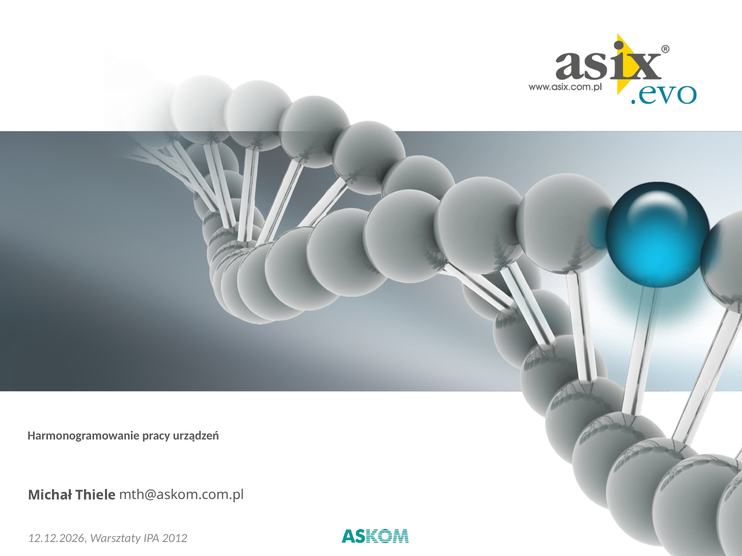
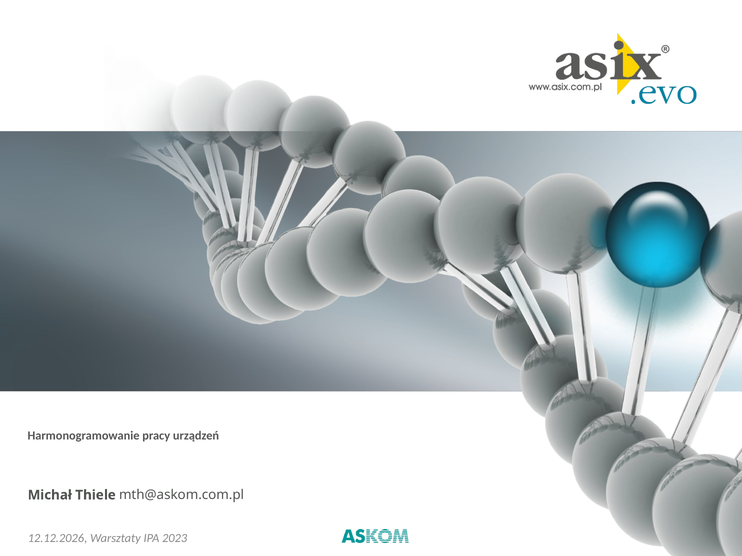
2012: 2012 -> 2023
